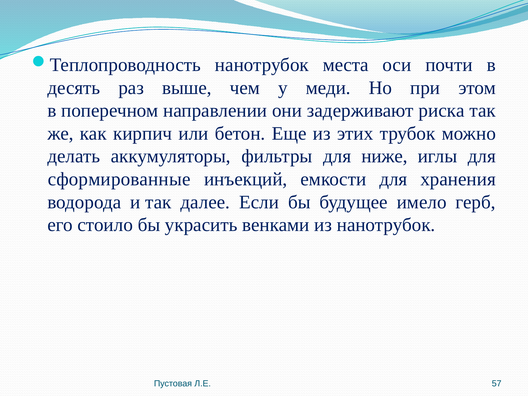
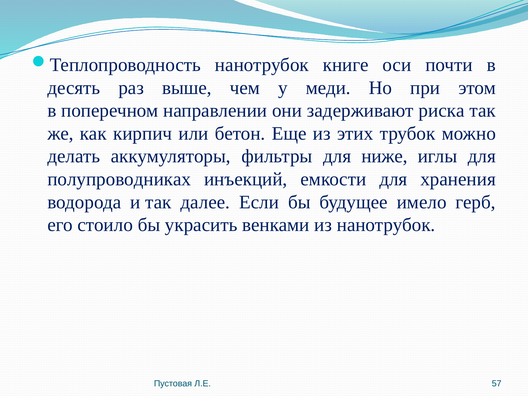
места: места -> книге
сформированные: сформированные -> полупроводниках
